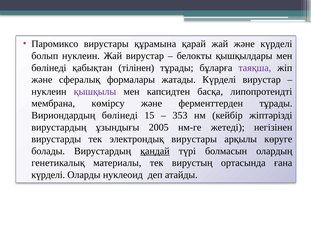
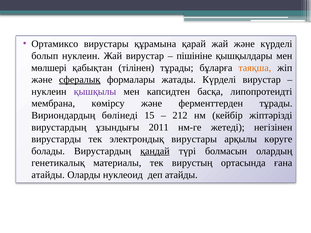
Паромиксо: Паромиксо -> Ортамиксо
белокты: белокты -> пішініне
бөлінеді at (49, 68): бөлінеді -> мөлшері
таяқша colour: purple -> orange
сфералық underline: none -> present
353: 353 -> 212
2005: 2005 -> 2011
күрделі at (48, 175): күрделі -> атайды
